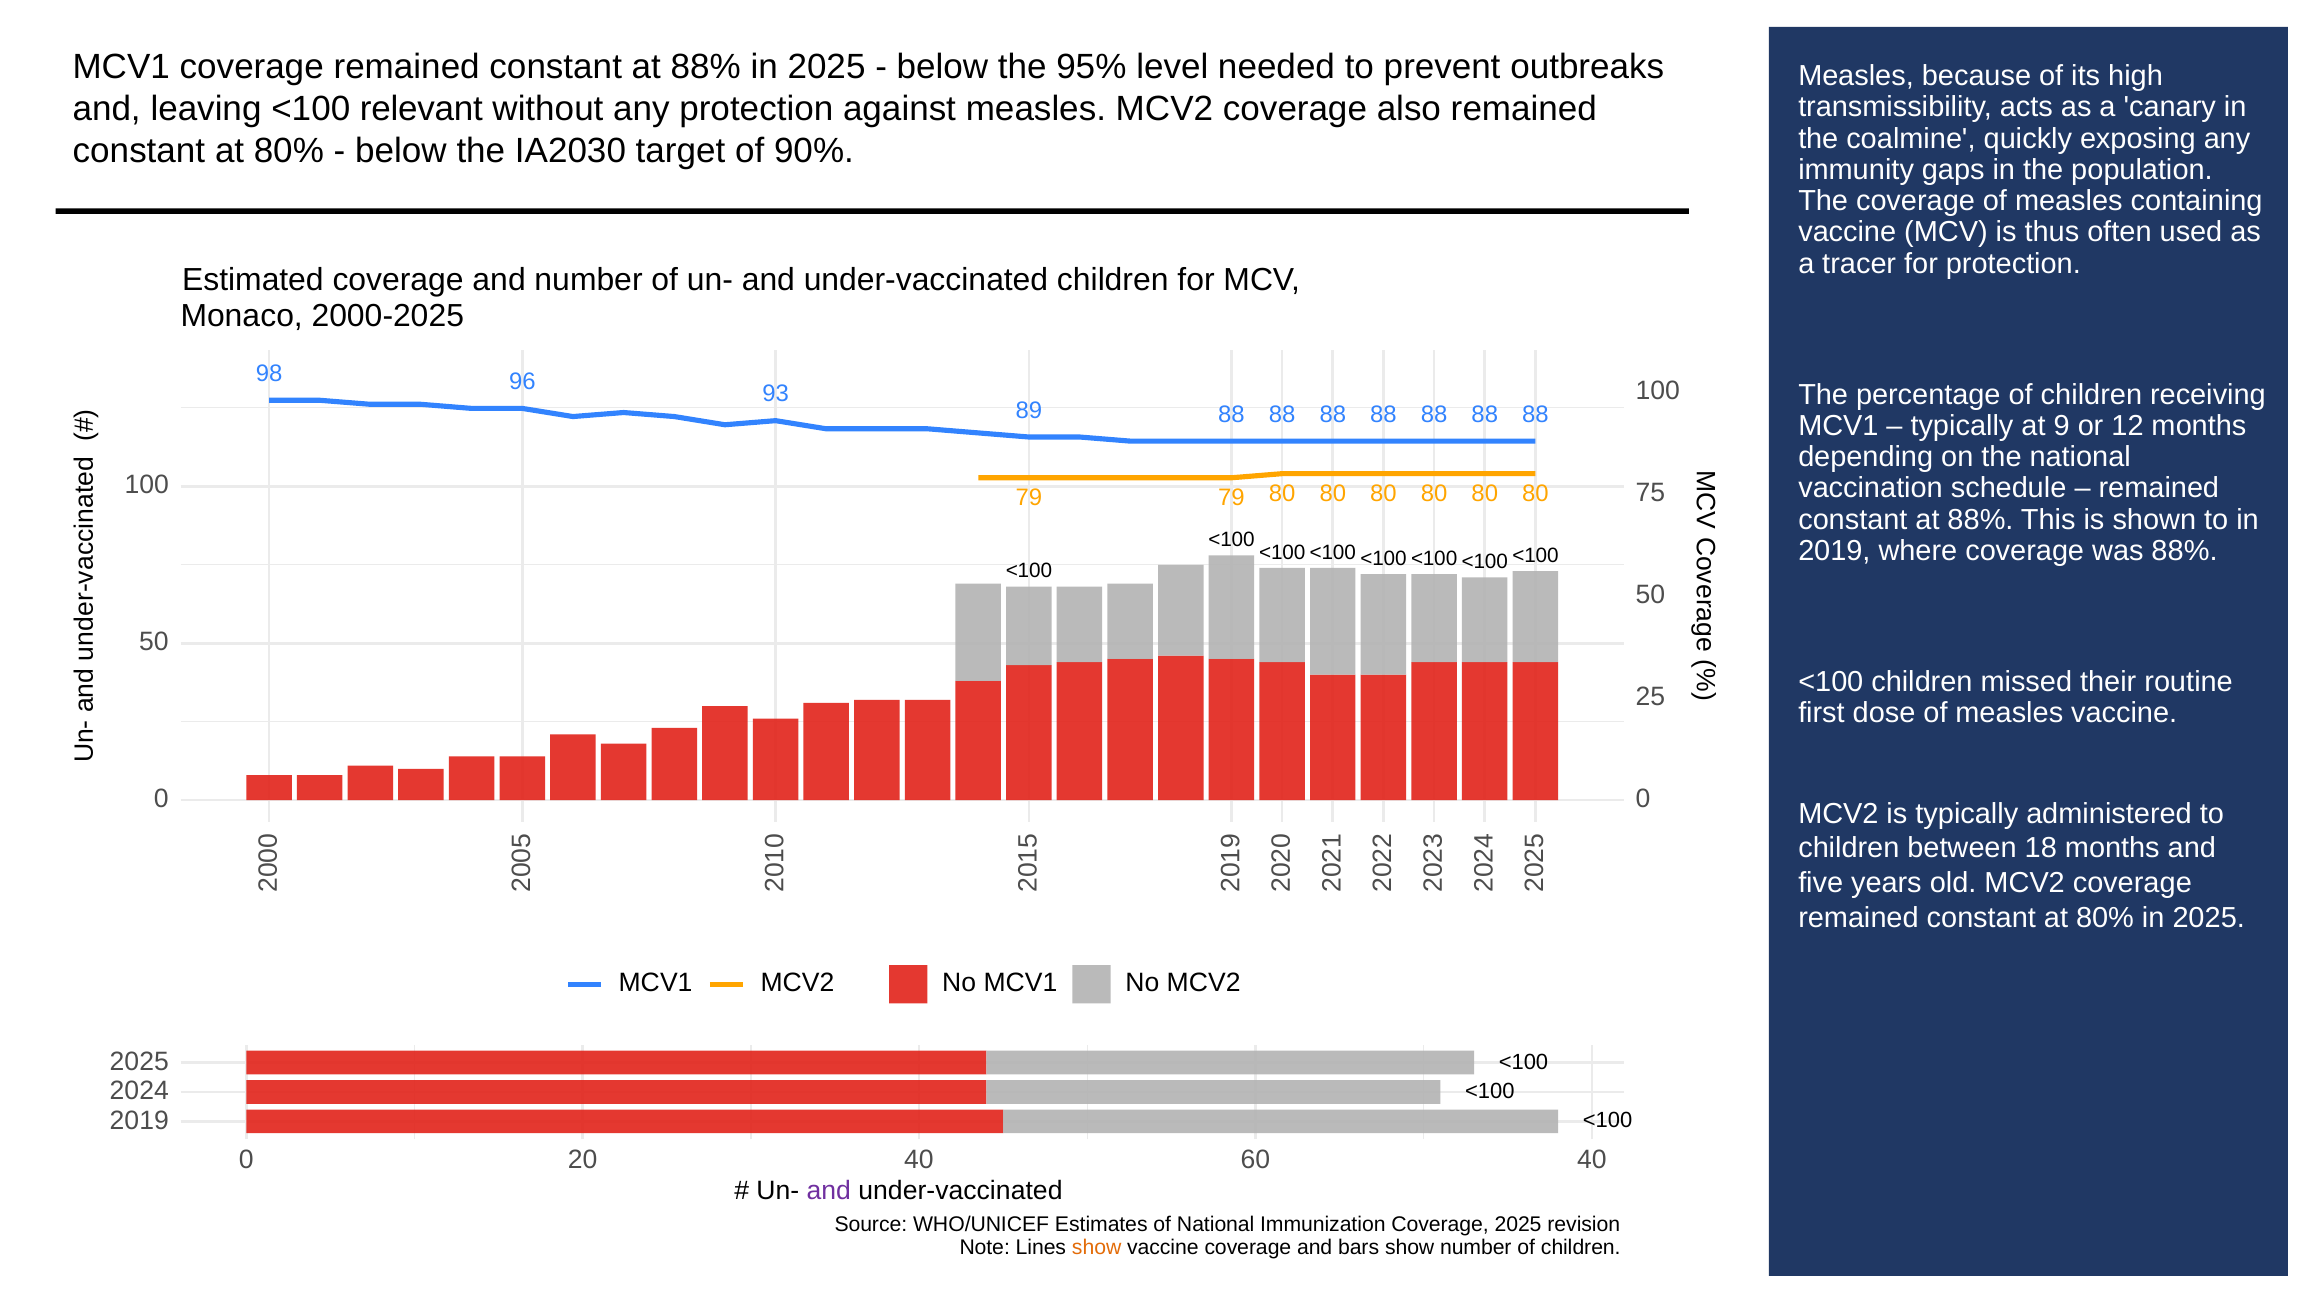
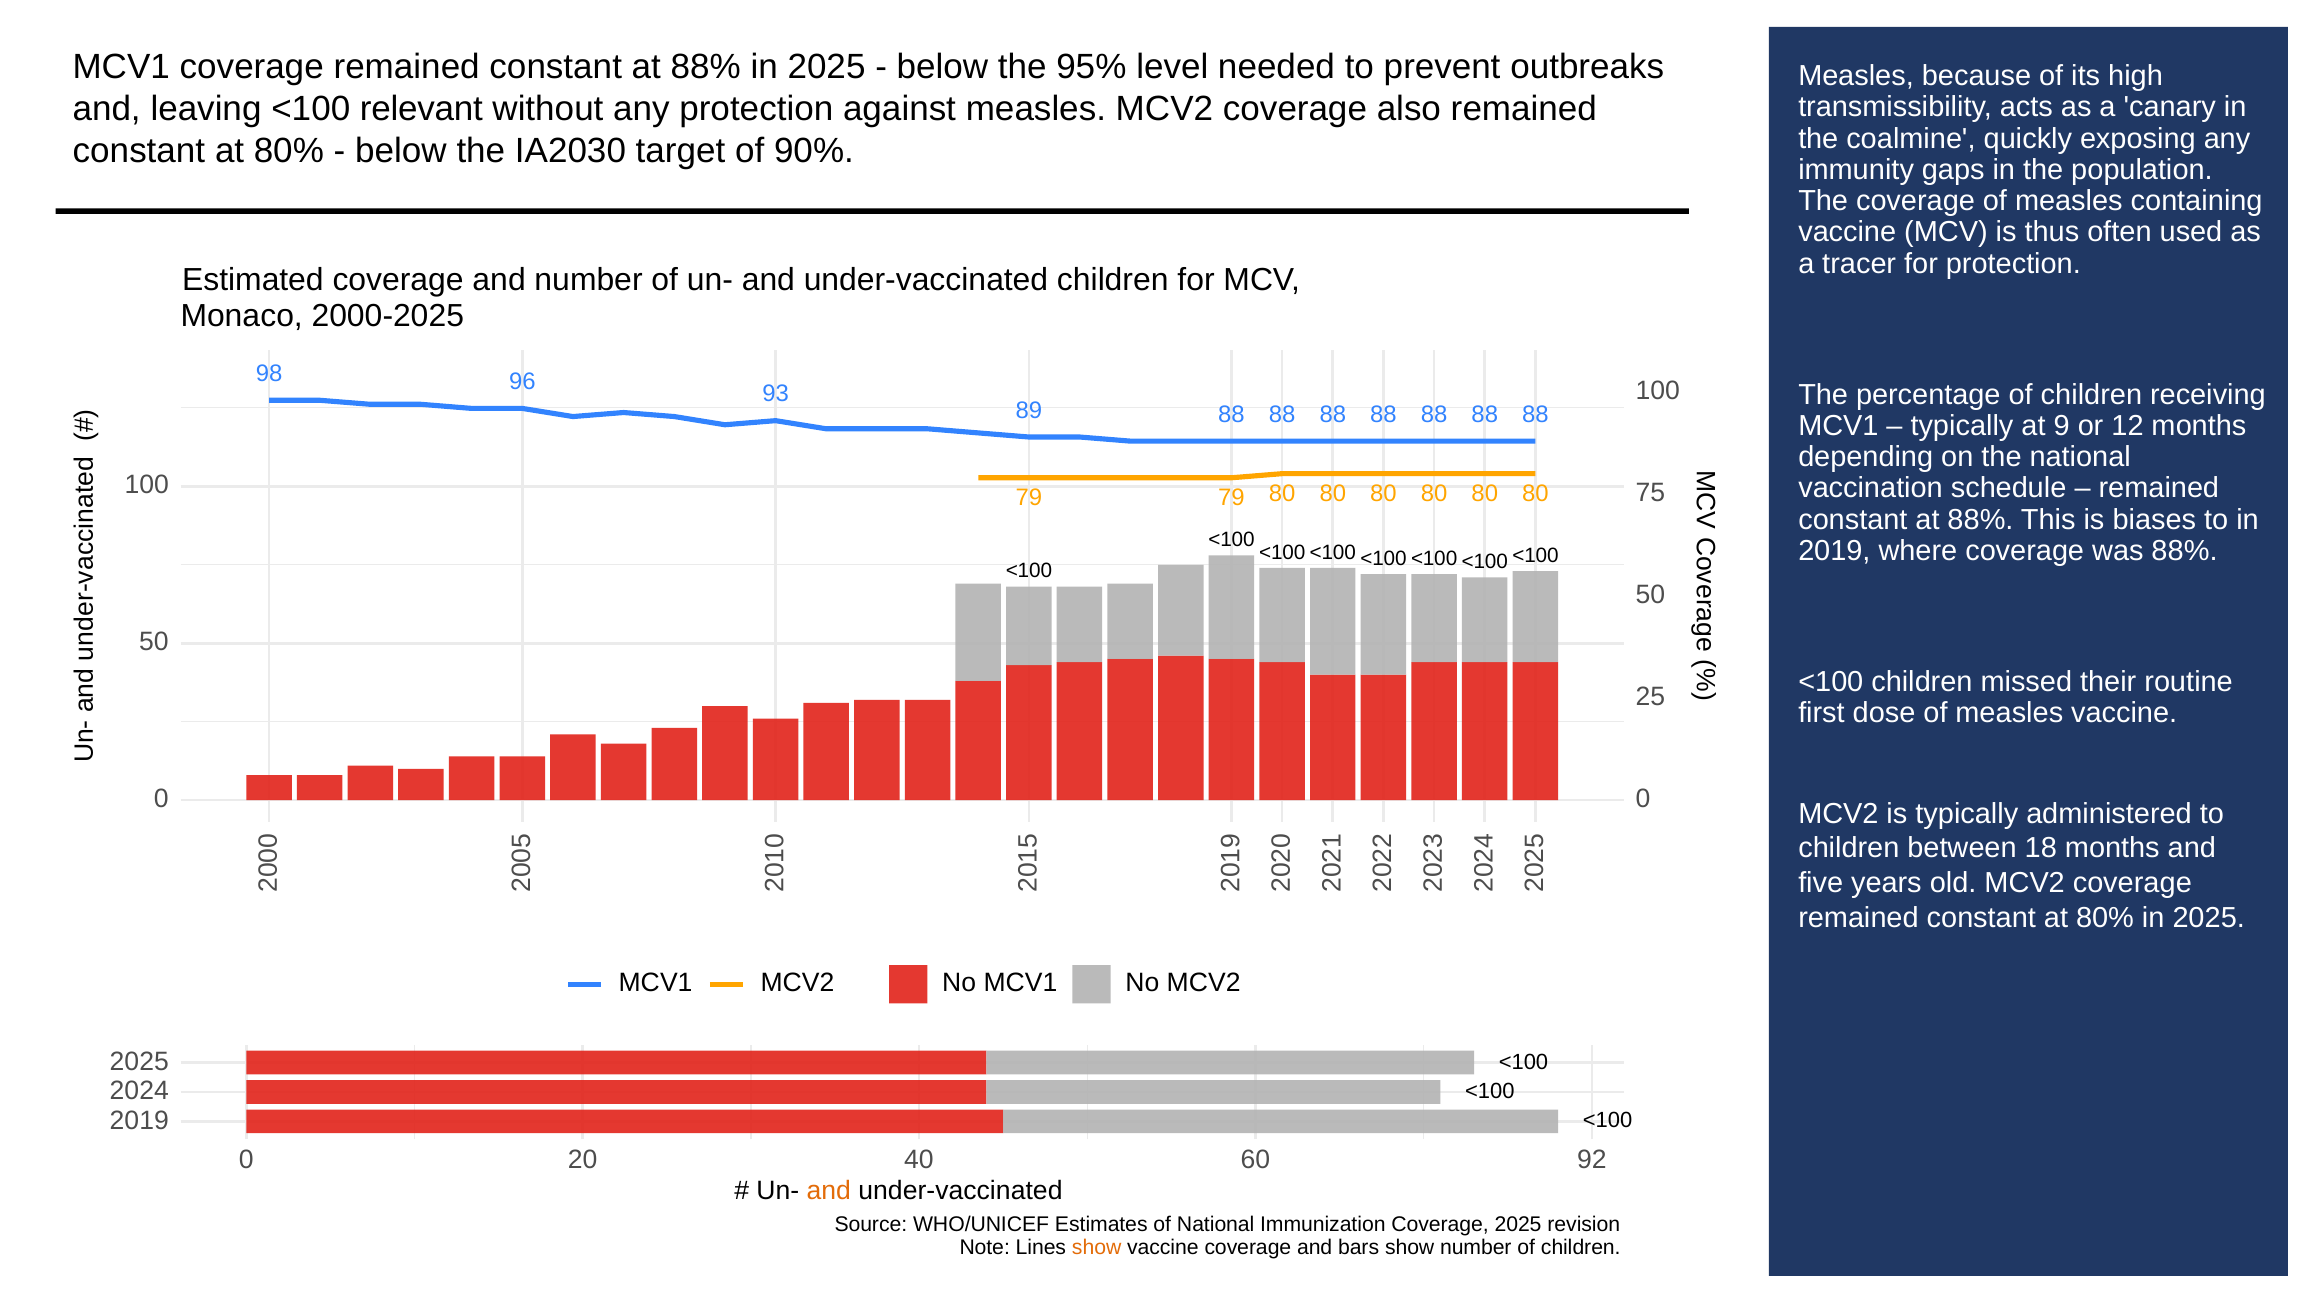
shown: shown -> biases
60 40: 40 -> 92
and at (829, 1191) colour: purple -> orange
